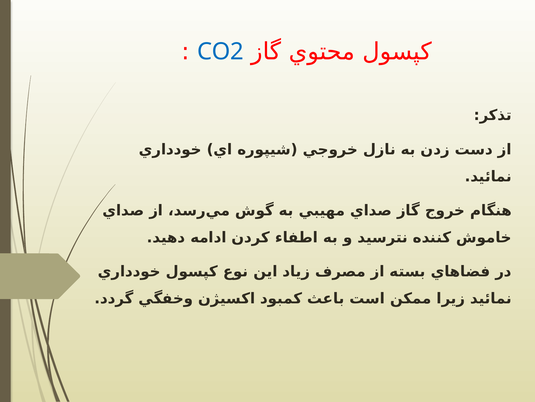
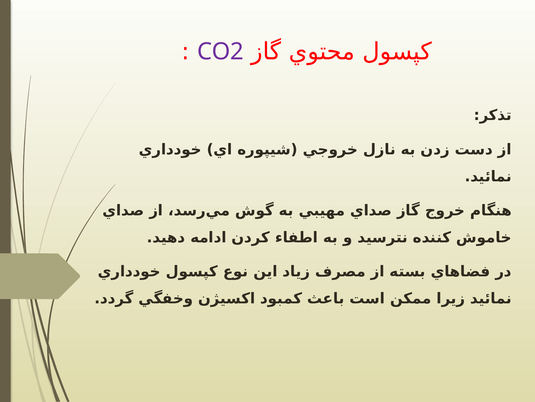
CO2 colour: blue -> purple
